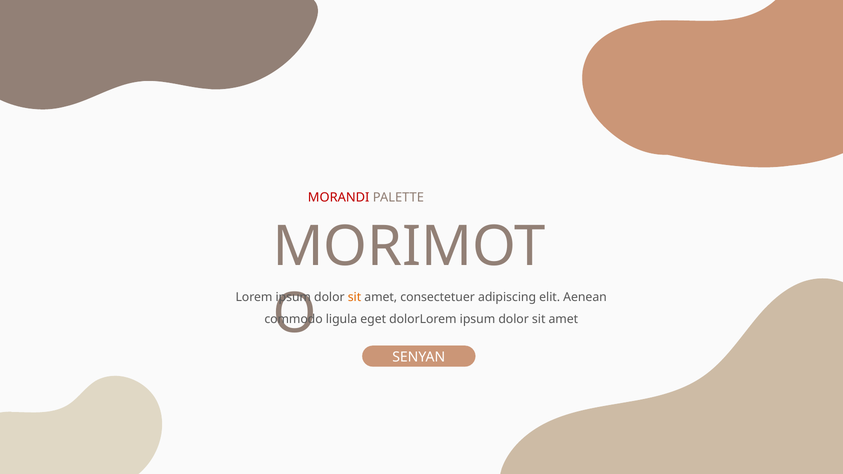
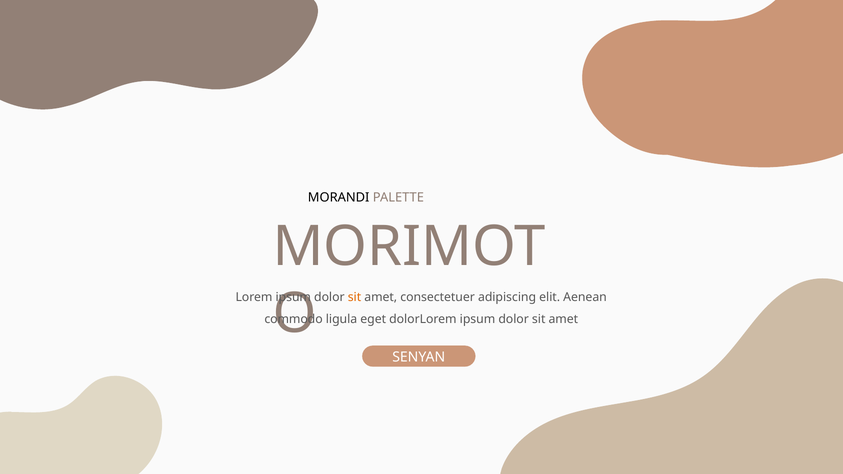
MORANDI colour: red -> black
